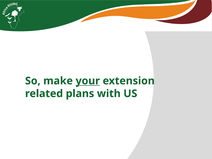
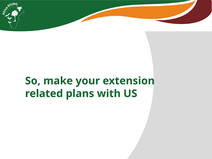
your underline: present -> none
